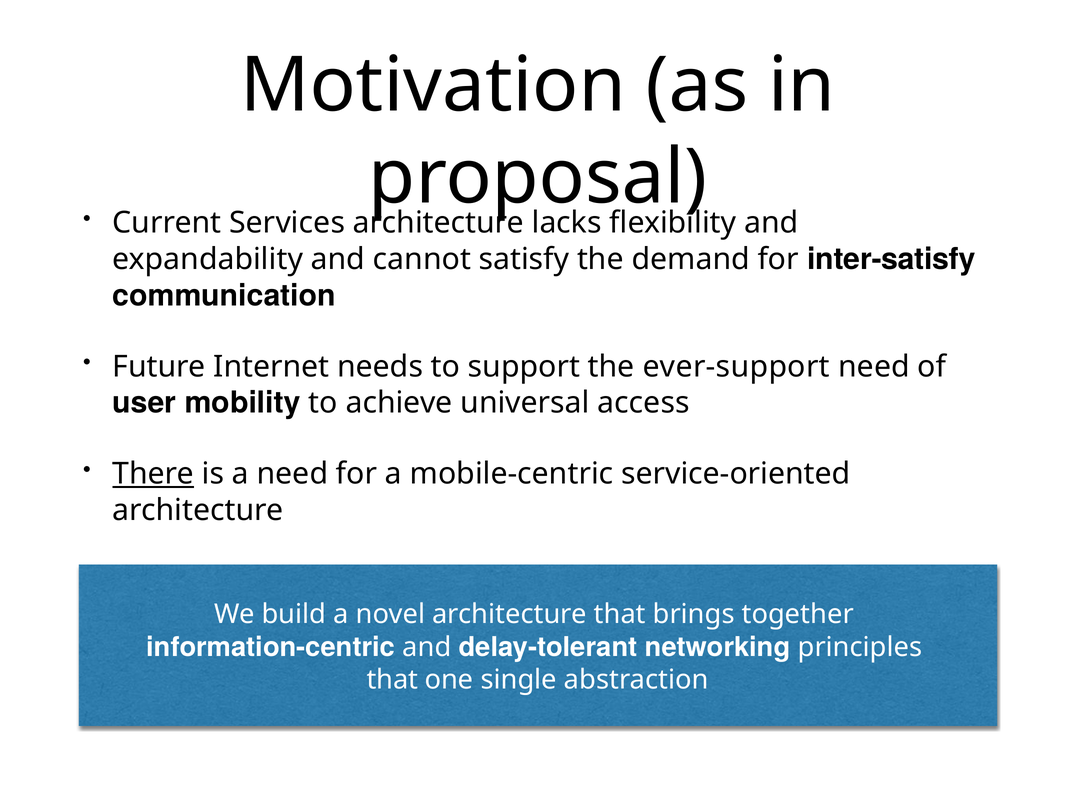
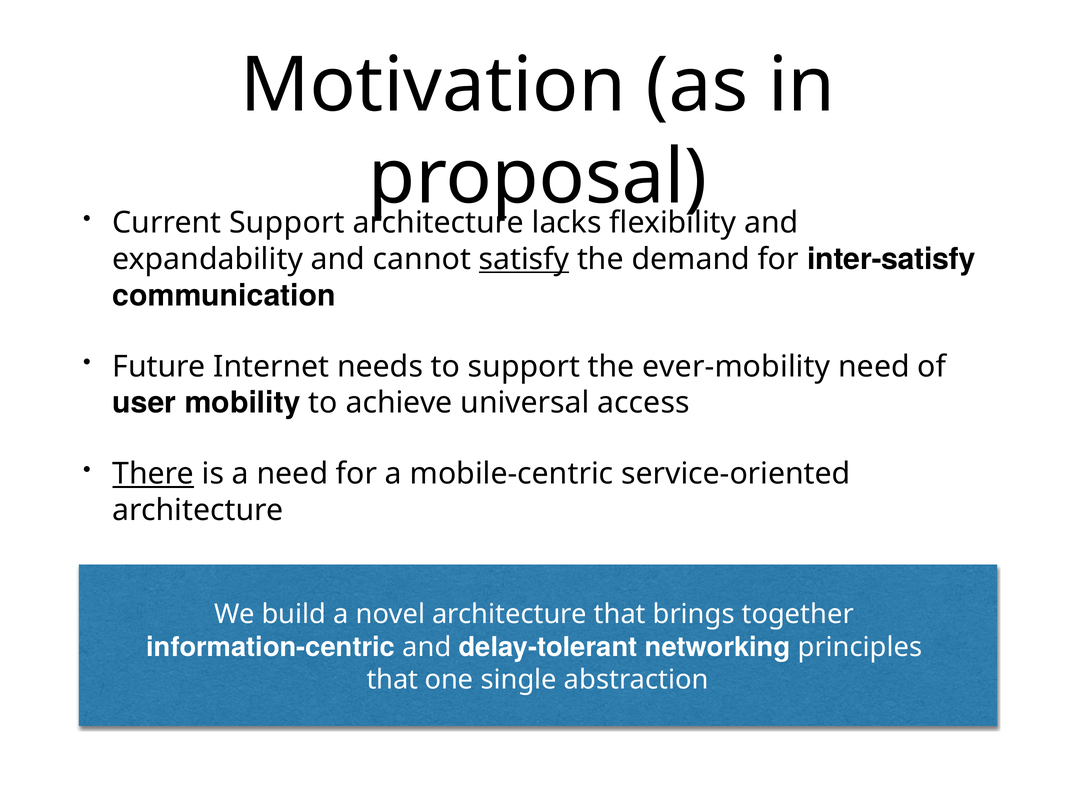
Current Services: Services -> Support
satisfy underline: none -> present
ever-support: ever-support -> ever-mobility
